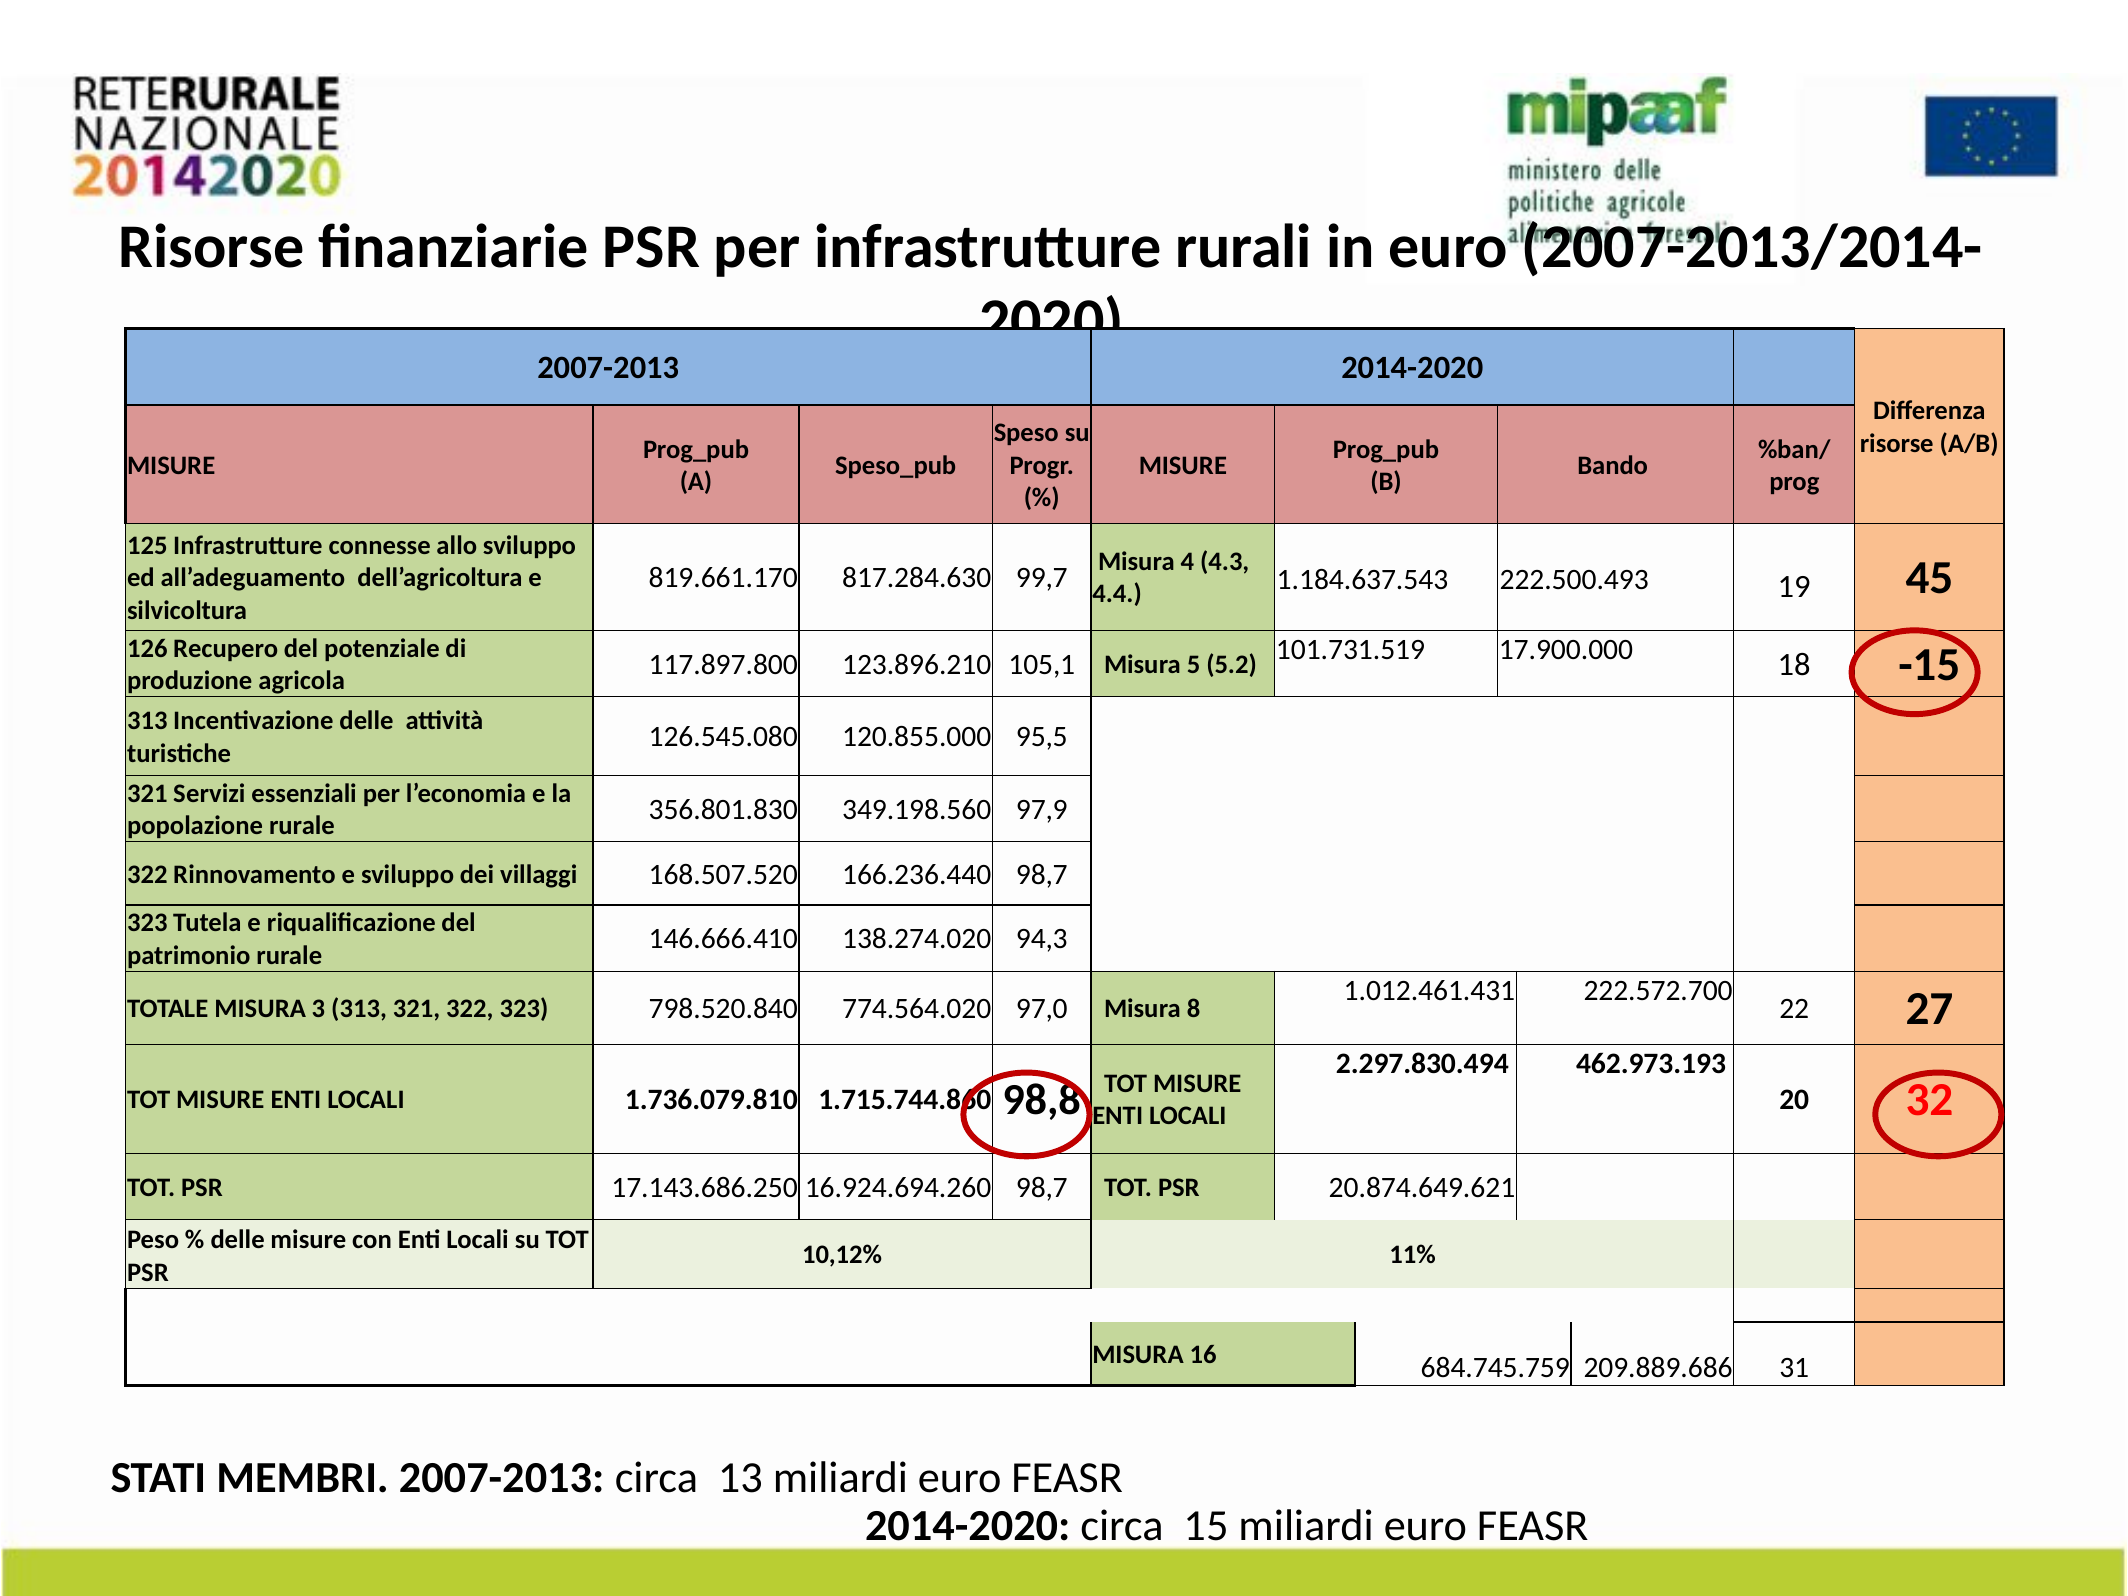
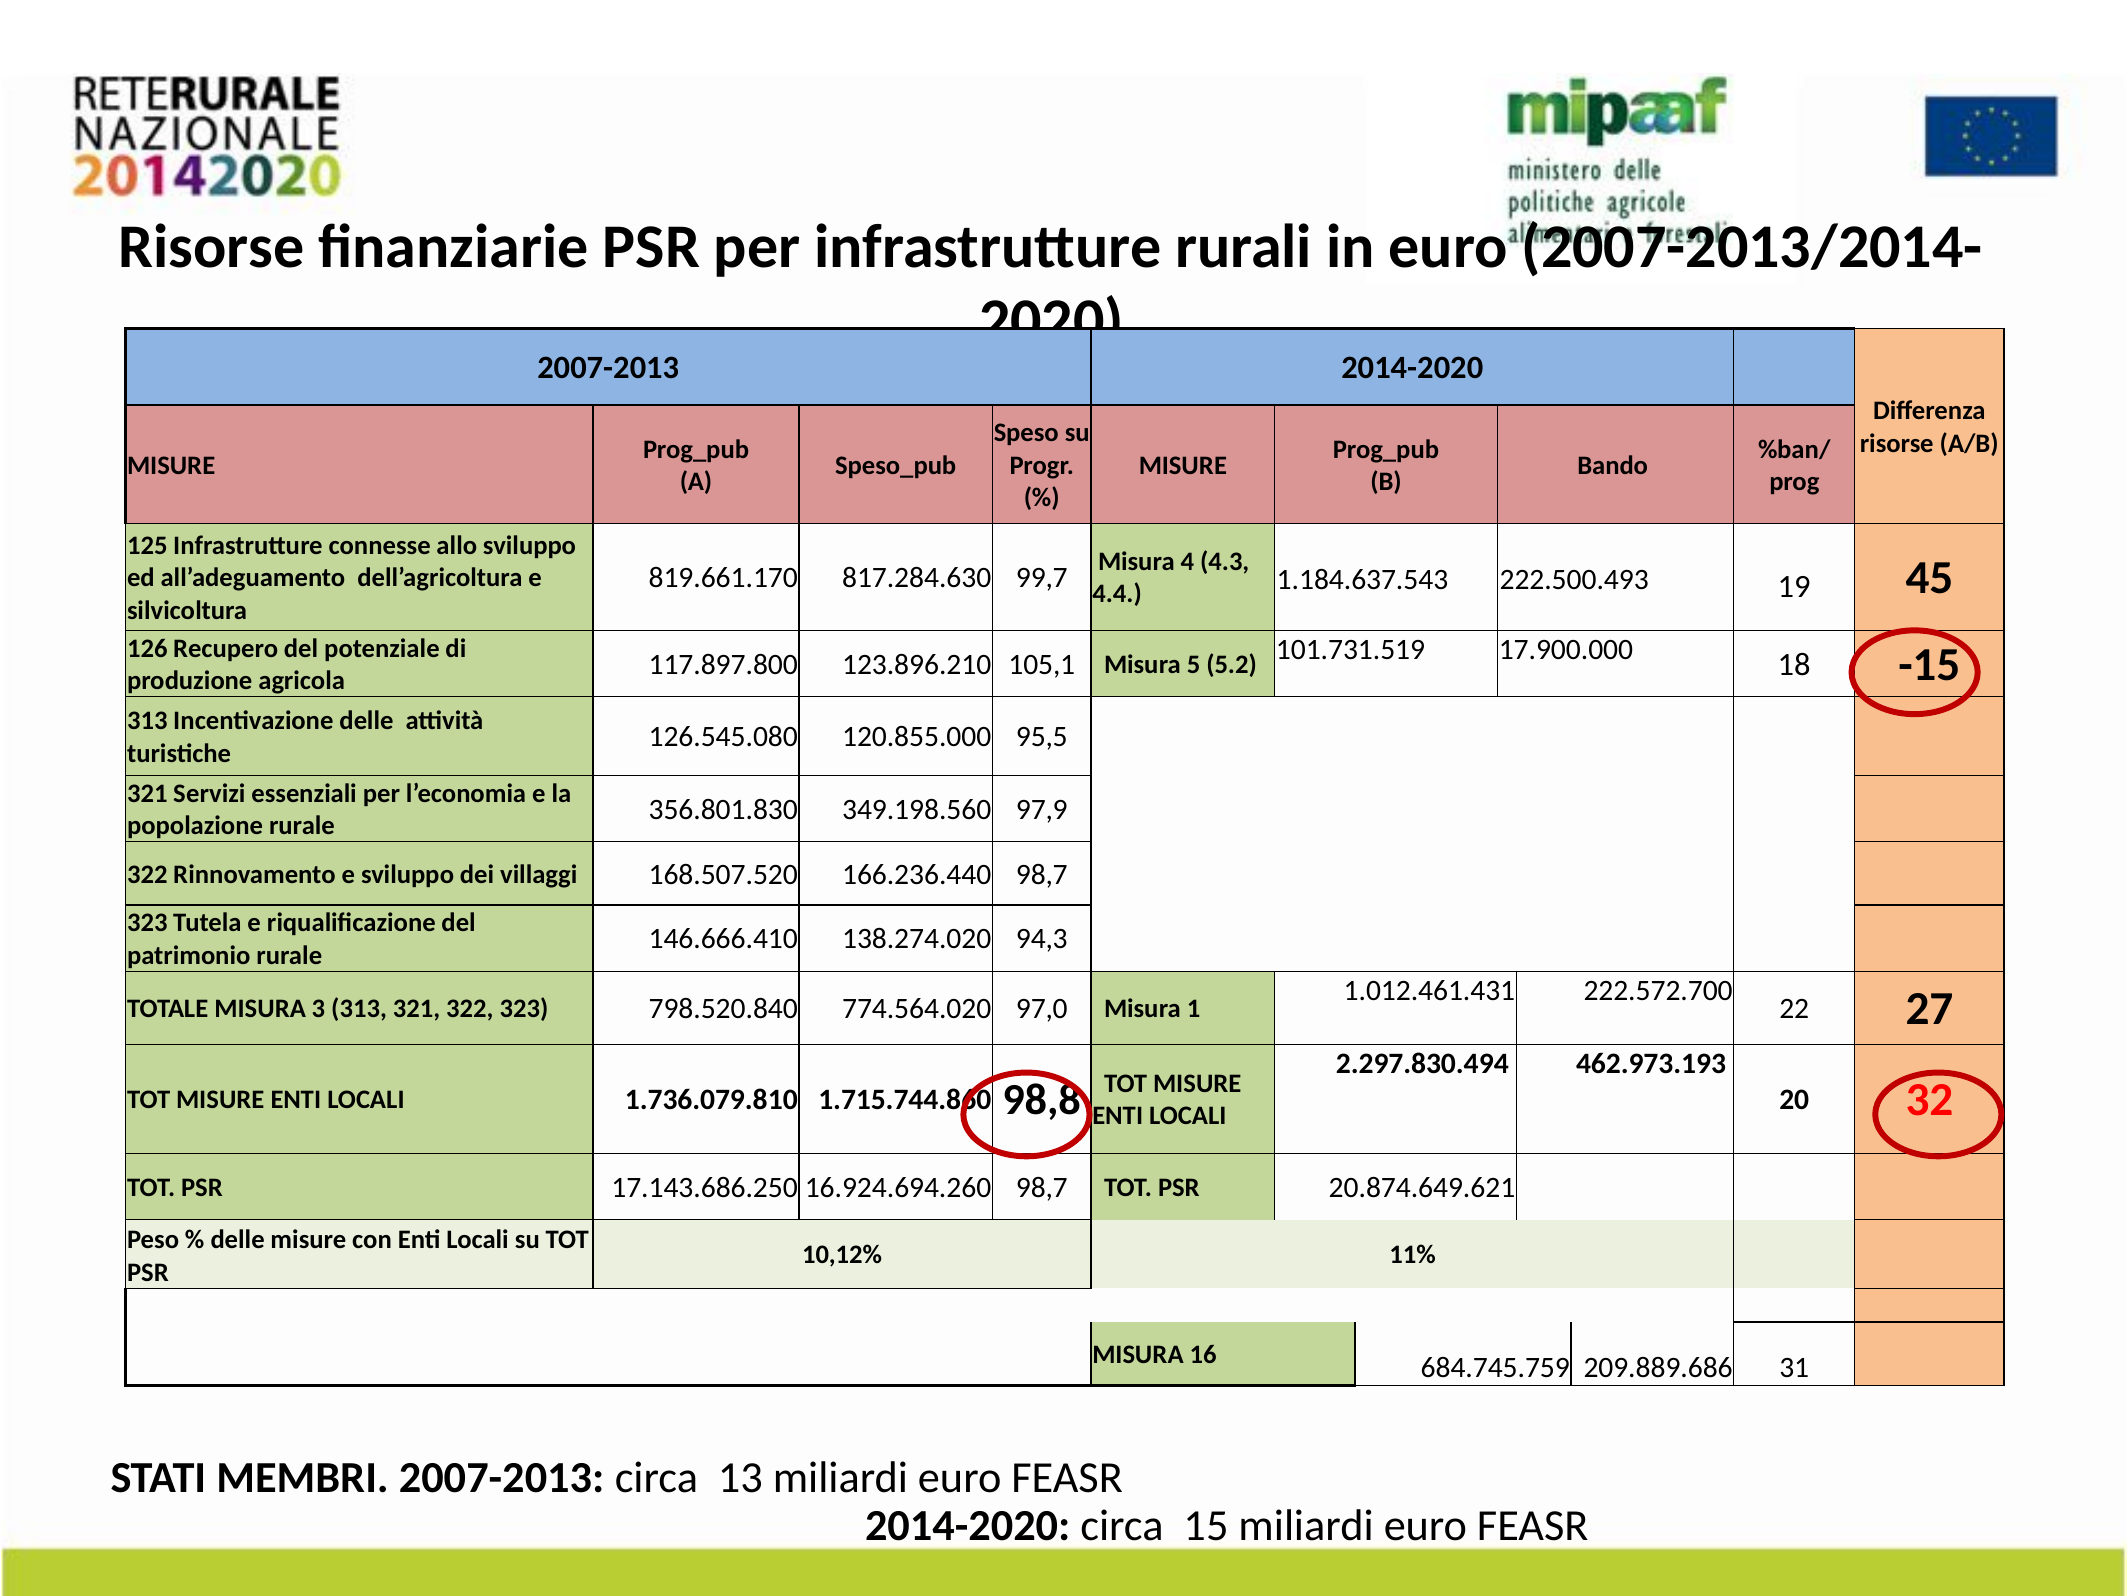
8: 8 -> 1
